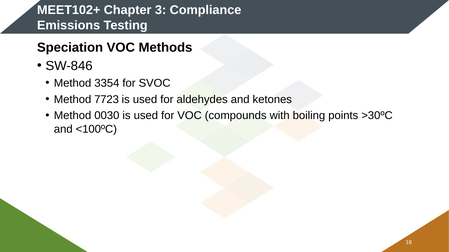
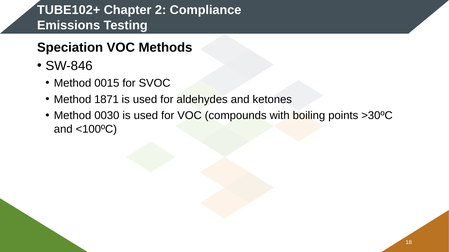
MEET102+: MEET102+ -> TUBE102+
3: 3 -> 2
3354: 3354 -> 0015
7723: 7723 -> 1871
